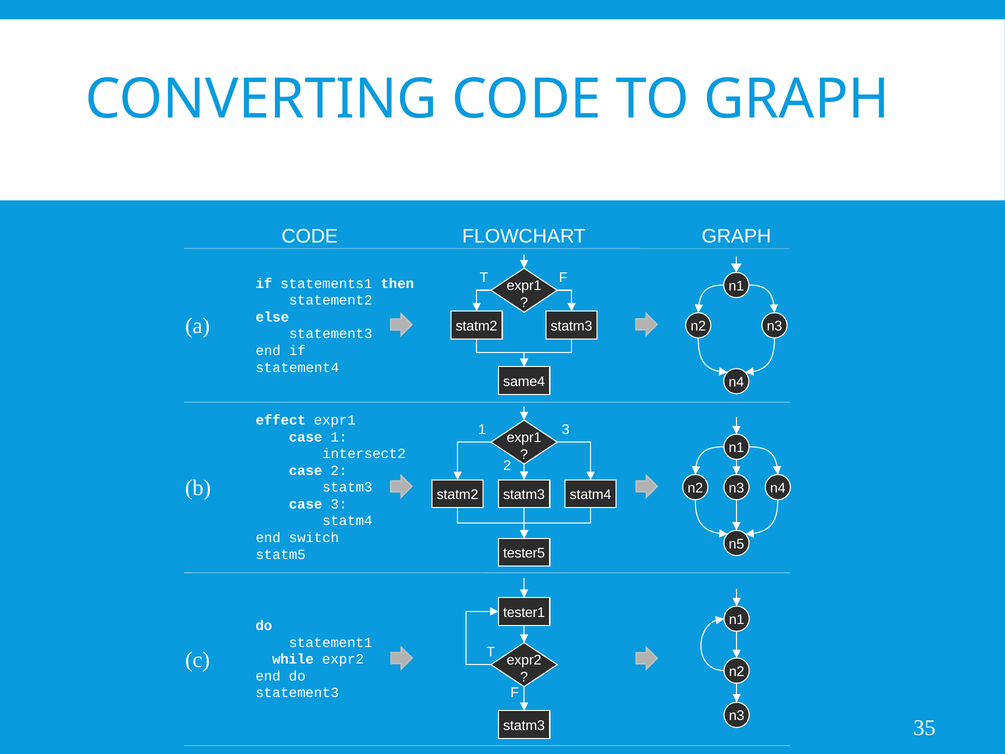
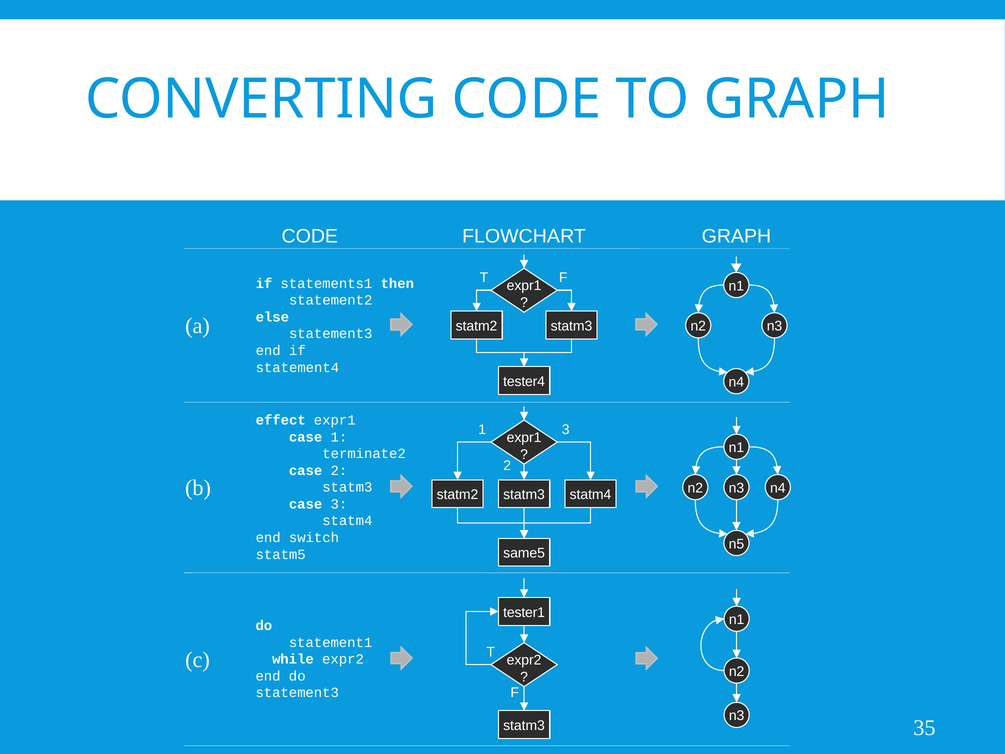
same4: same4 -> tester4
intersect2: intersect2 -> terminate2
tester5: tester5 -> same5
